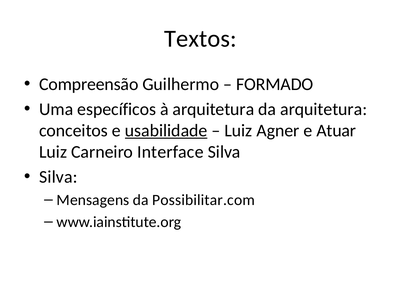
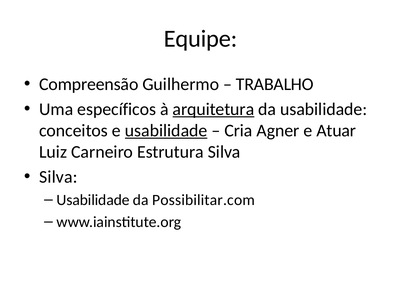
Textos: Textos -> Equipe
FORMADO: FORMADO -> TRABALHO
arquitetura at (213, 109) underline: none -> present
da arquitetura: arquitetura -> usabilidade
Luiz at (238, 130): Luiz -> Cria
Interface: Interface -> Estrutura
Mensagens at (93, 200): Mensagens -> Usabilidade
